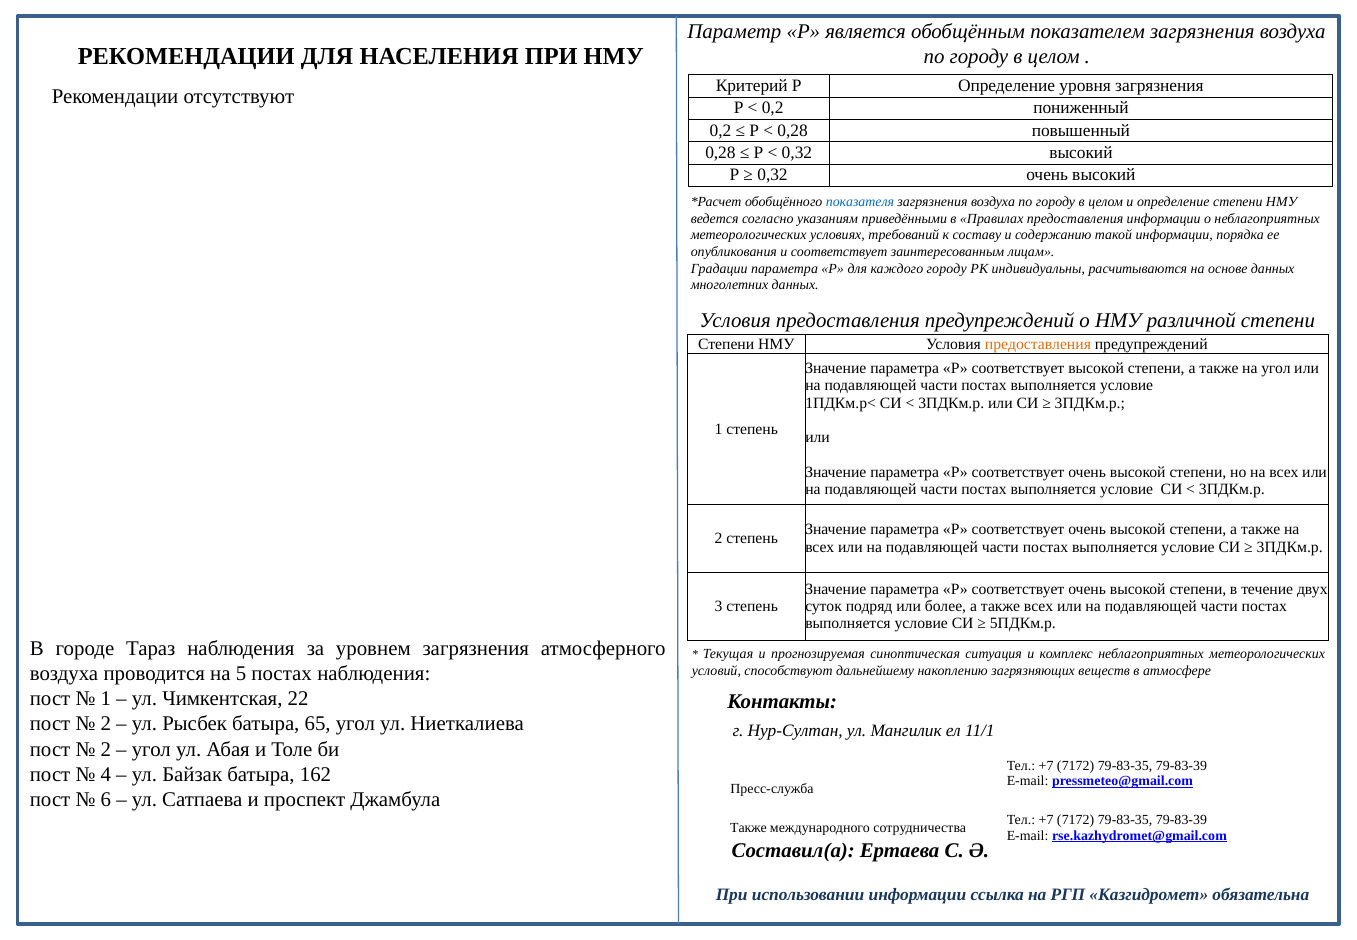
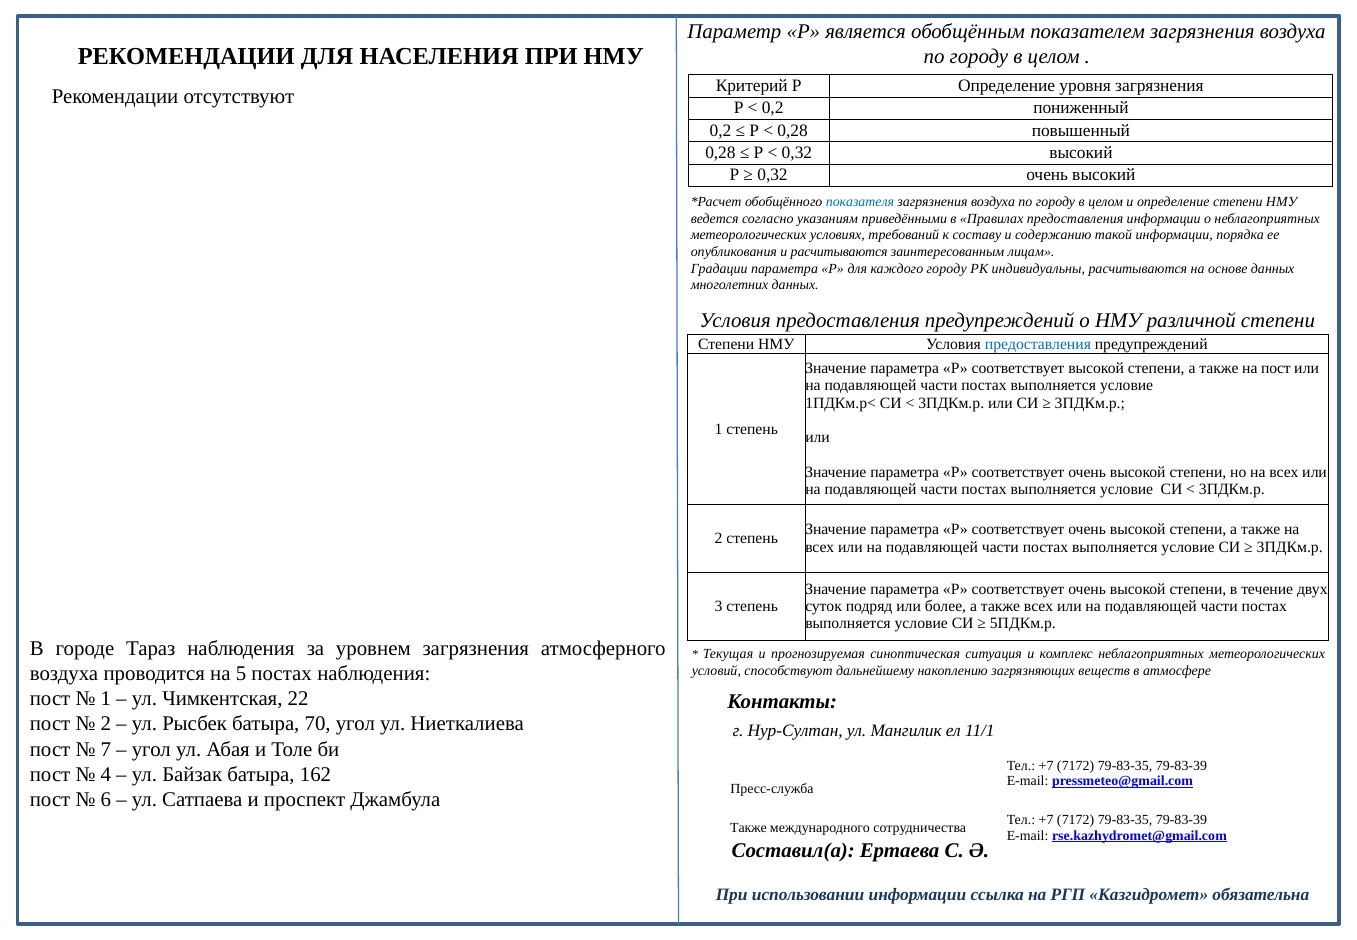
и соответствует: соответствует -> расчитываются
предоставления at (1038, 344) colour: orange -> blue
на угол: угол -> пост
65: 65 -> 70
2 at (106, 749): 2 -> 7
